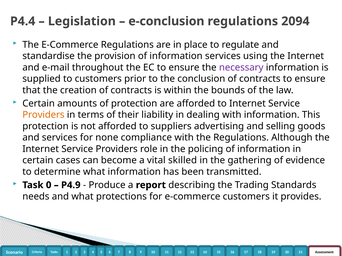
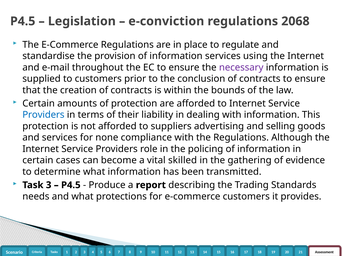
P4.4 at (23, 21): P4.4 -> P4.5
e-conclusion: e-conclusion -> e-conviction
2094: 2094 -> 2068
Providers at (43, 115) colour: orange -> blue
Task 0: 0 -> 3
P4.9 at (71, 185): P4.9 -> P4.5
